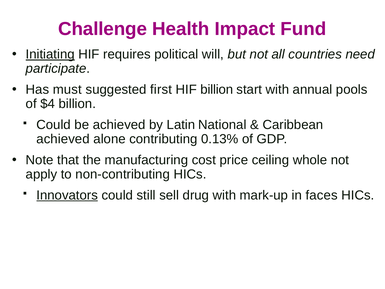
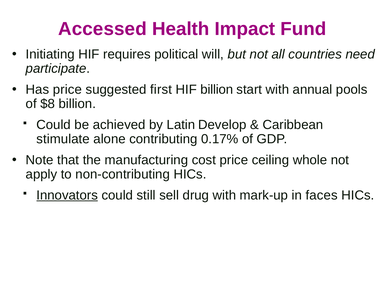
Challenge: Challenge -> Accessed
Initiating underline: present -> none
Has must: must -> price
$4: $4 -> $8
National: National -> Develop
achieved at (63, 139): achieved -> stimulate
0.13%: 0.13% -> 0.17%
